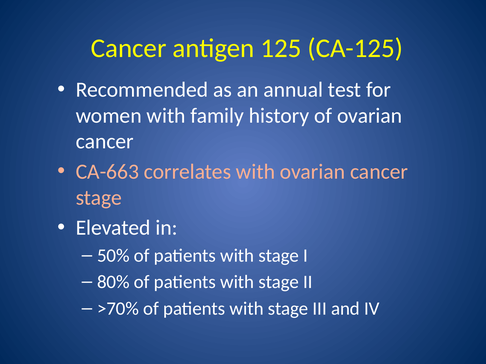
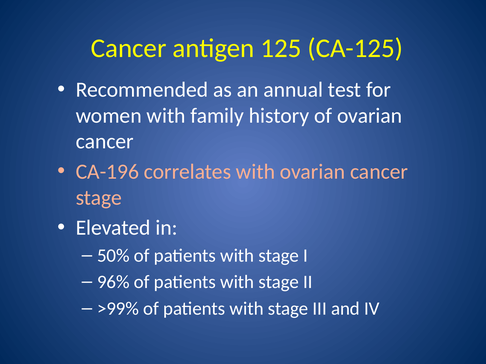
CA-663: CA-663 -> CA-196
80%: 80% -> 96%
>70%: >70% -> >99%
